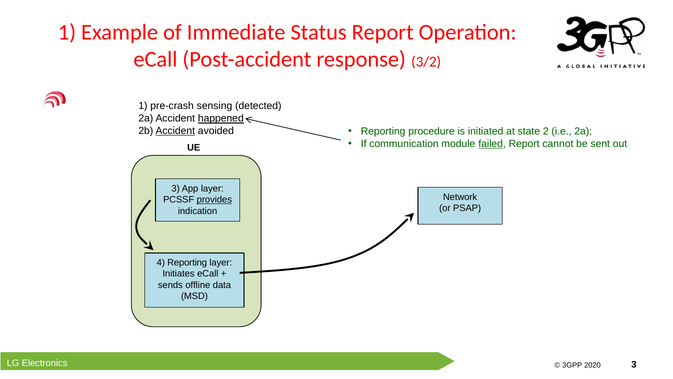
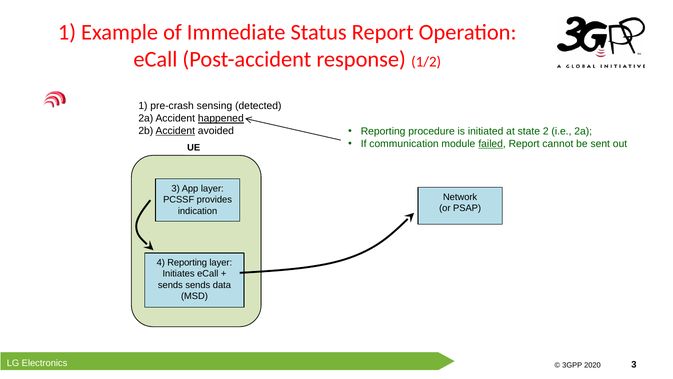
3/2: 3/2 -> 1/2
provides underline: present -> none
sends offline: offline -> sends
